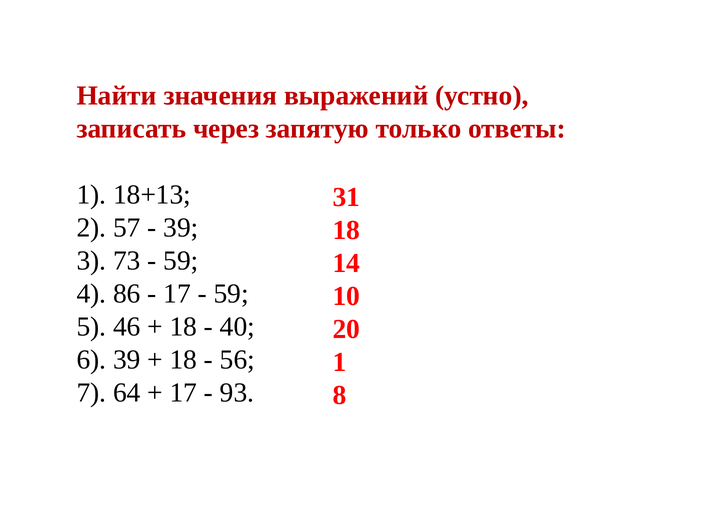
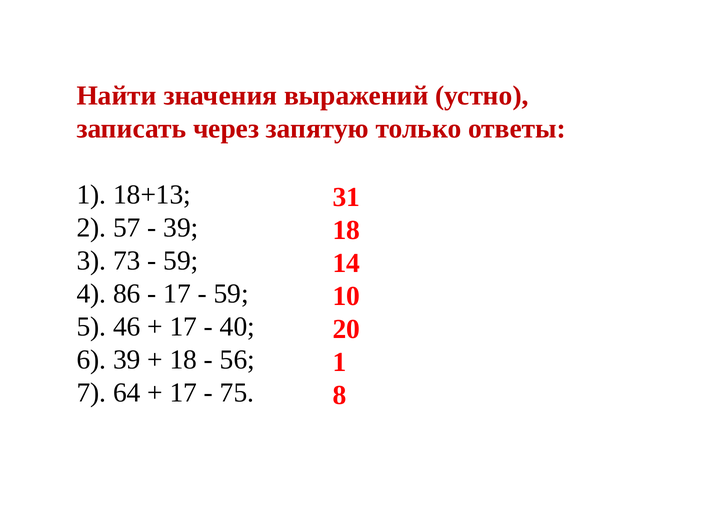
18 at (183, 327): 18 -> 17
93: 93 -> 75
